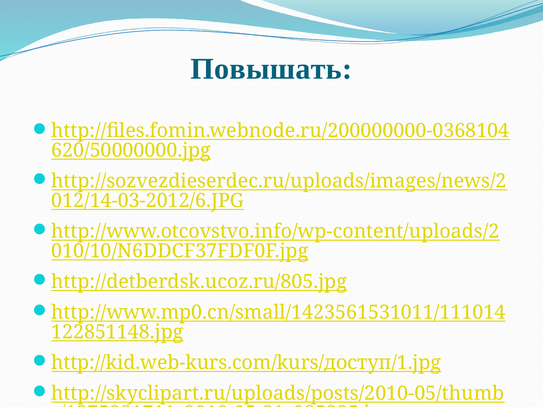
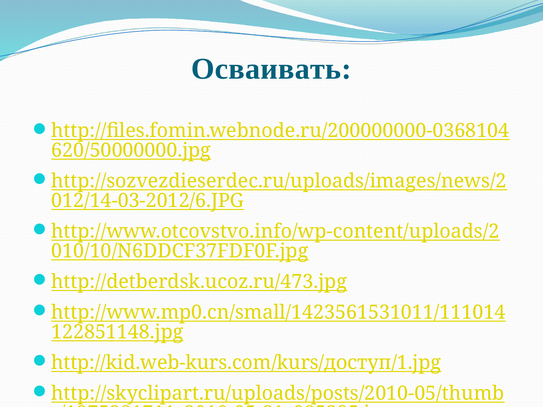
Повышать: Повышать -> Осваивать
http://detberdsk.ucoz.ru/805.jpg: http://detberdsk.ucoz.ru/805.jpg -> http://detberdsk.ucoz.ru/473.jpg
